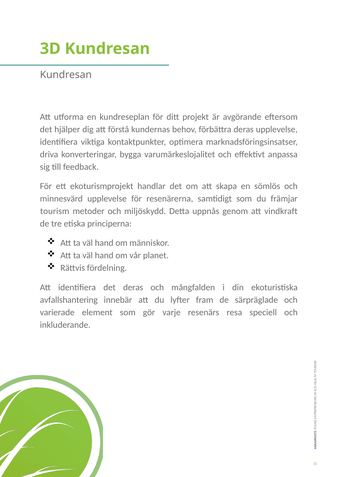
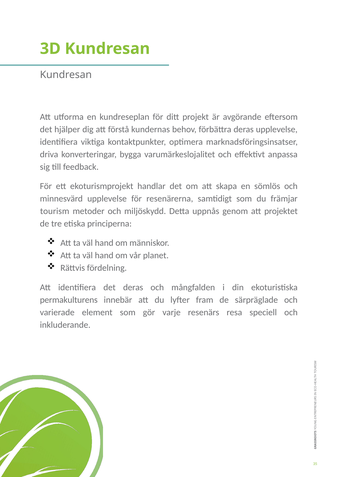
vindkraft: vindkraft -> projektet
avfallshantering: avfallshantering -> permakulturens
